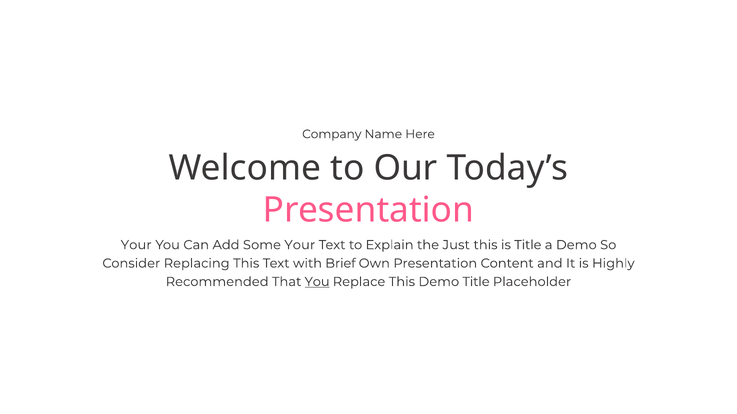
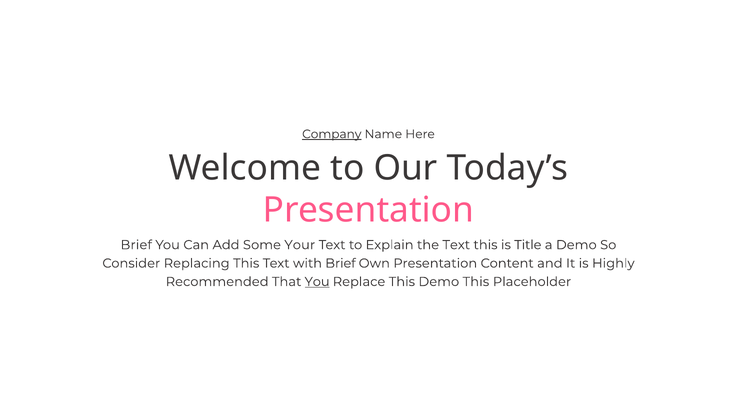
Company underline: none -> present
Your at (136, 245): Your -> Brief
the Just: Just -> Text
Demo Title: Title -> This
